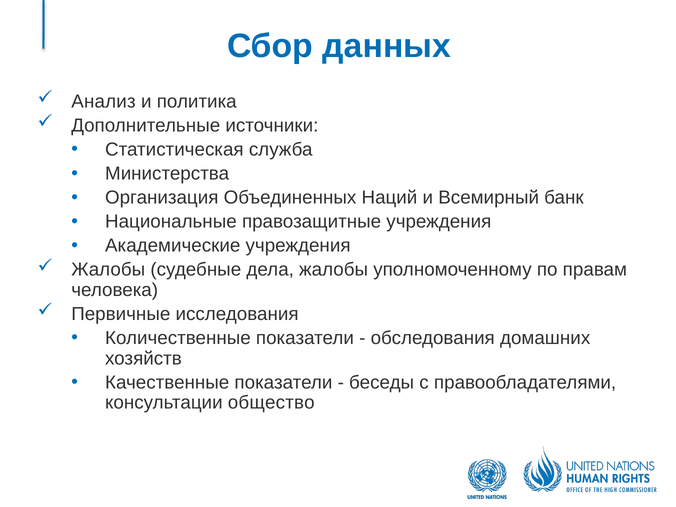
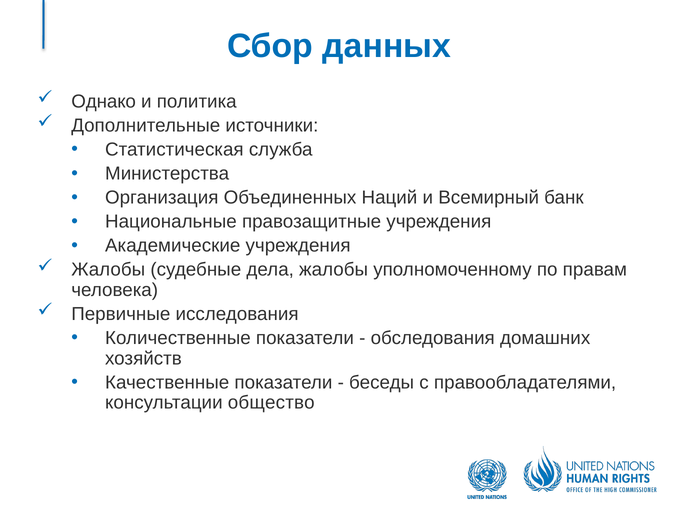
Анализ: Анализ -> Однако
